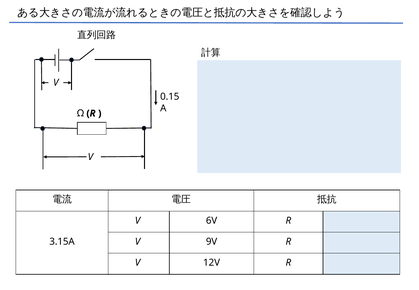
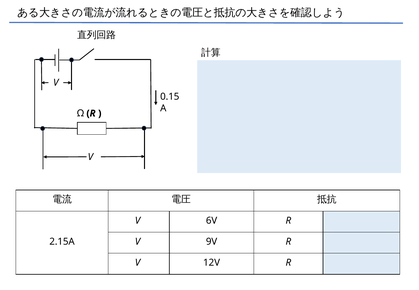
3.15A: 3.15A -> 2.15A
